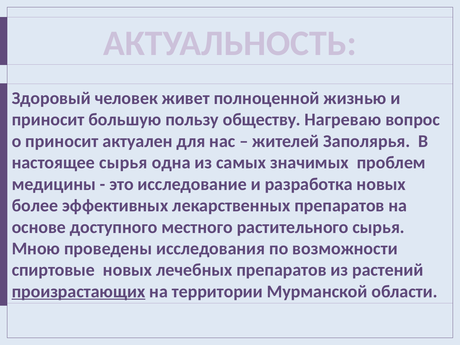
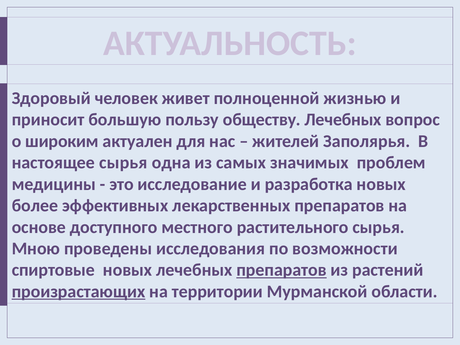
обществу Нагреваю: Нагреваю -> Лечебных
о приносит: приносит -> широким
препаратов at (281, 270) underline: none -> present
